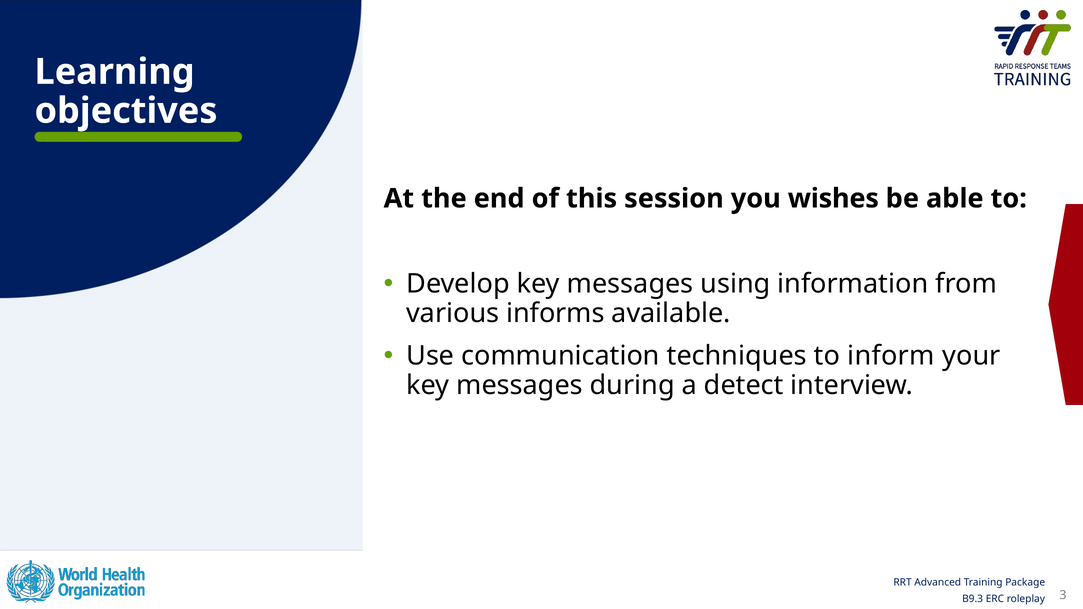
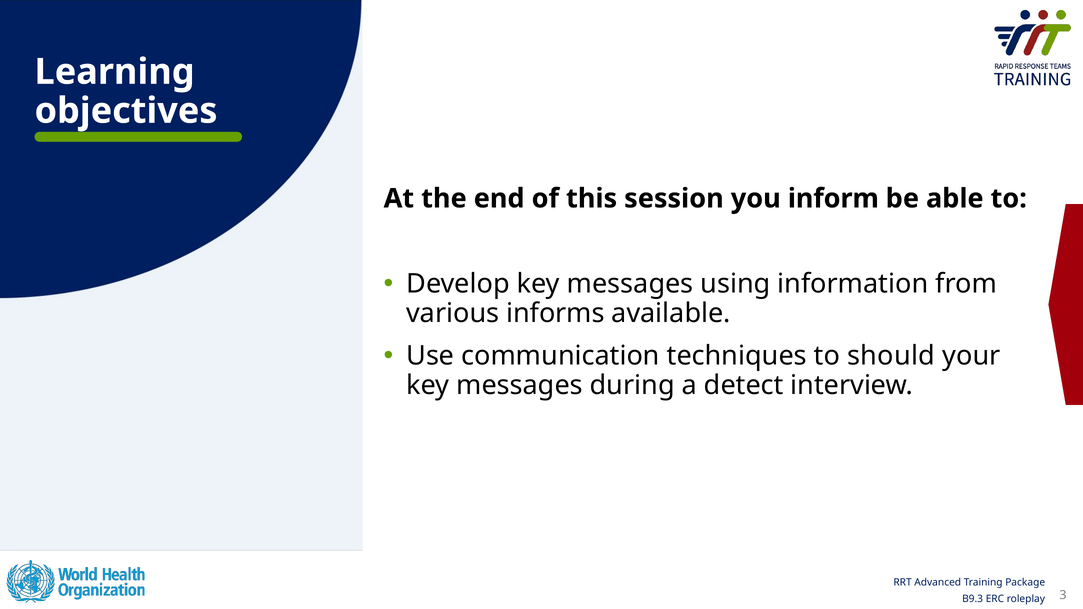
wishes: wishes -> inform
inform: inform -> should
